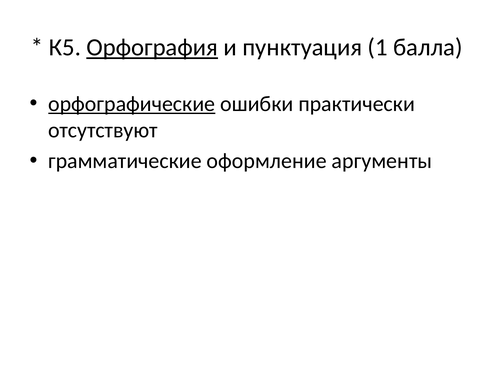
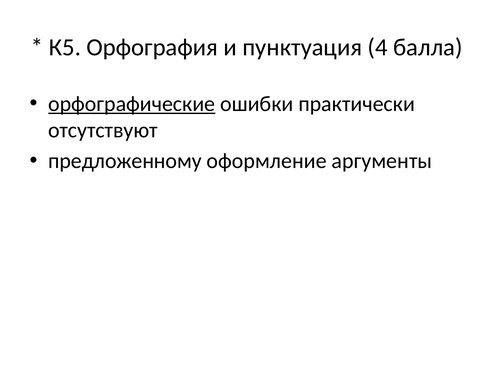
Орфография underline: present -> none
1: 1 -> 4
грамматические: грамматические -> предложенному
